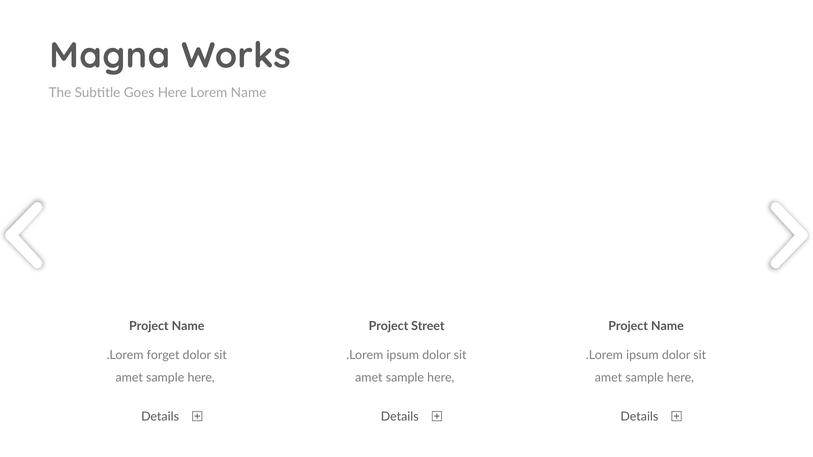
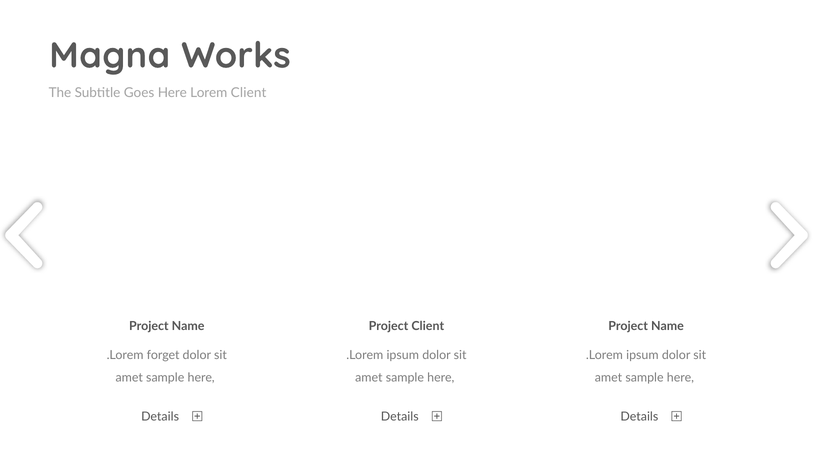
Lorem Name: Name -> Client
Project Street: Street -> Client
